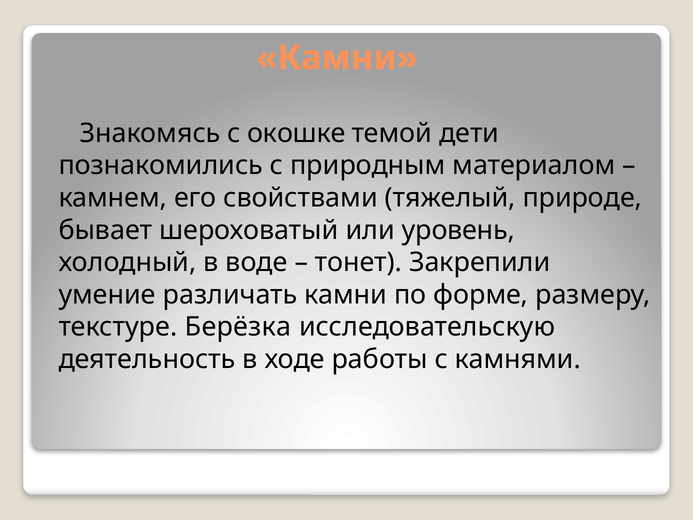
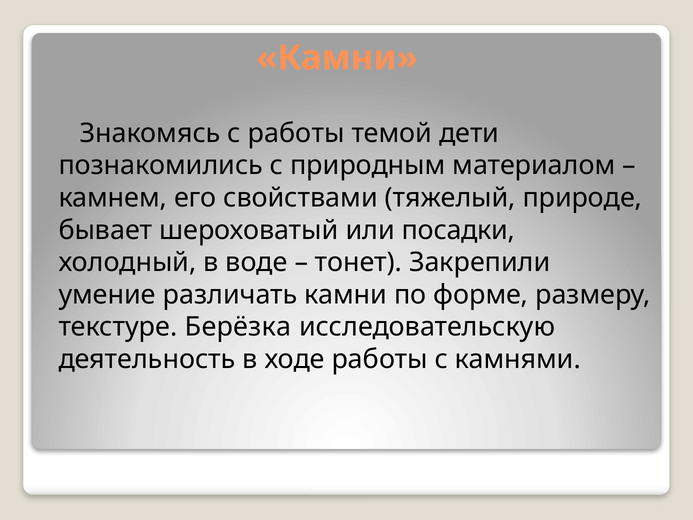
с окошке: окошке -> работы
уровень: уровень -> посадки
